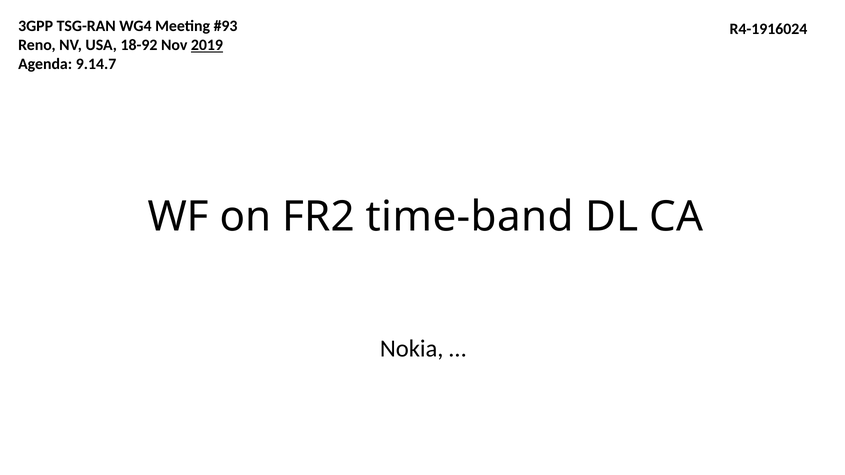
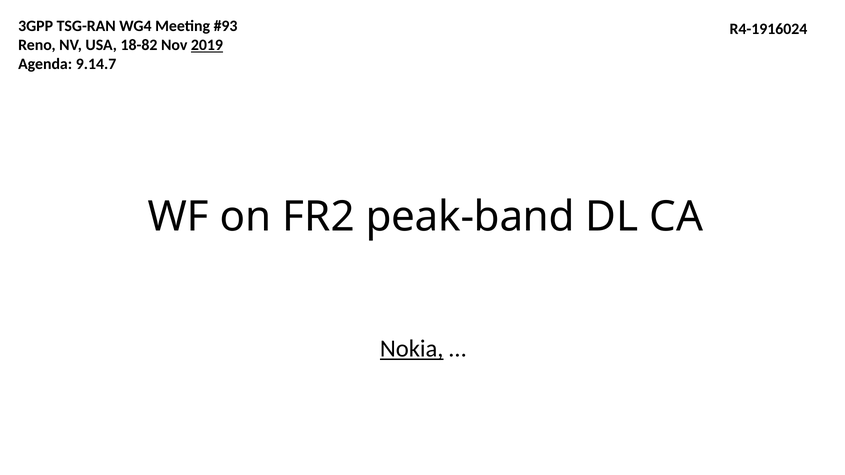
18-92: 18-92 -> 18-82
time-band: time-band -> peak-band
Nokia underline: none -> present
